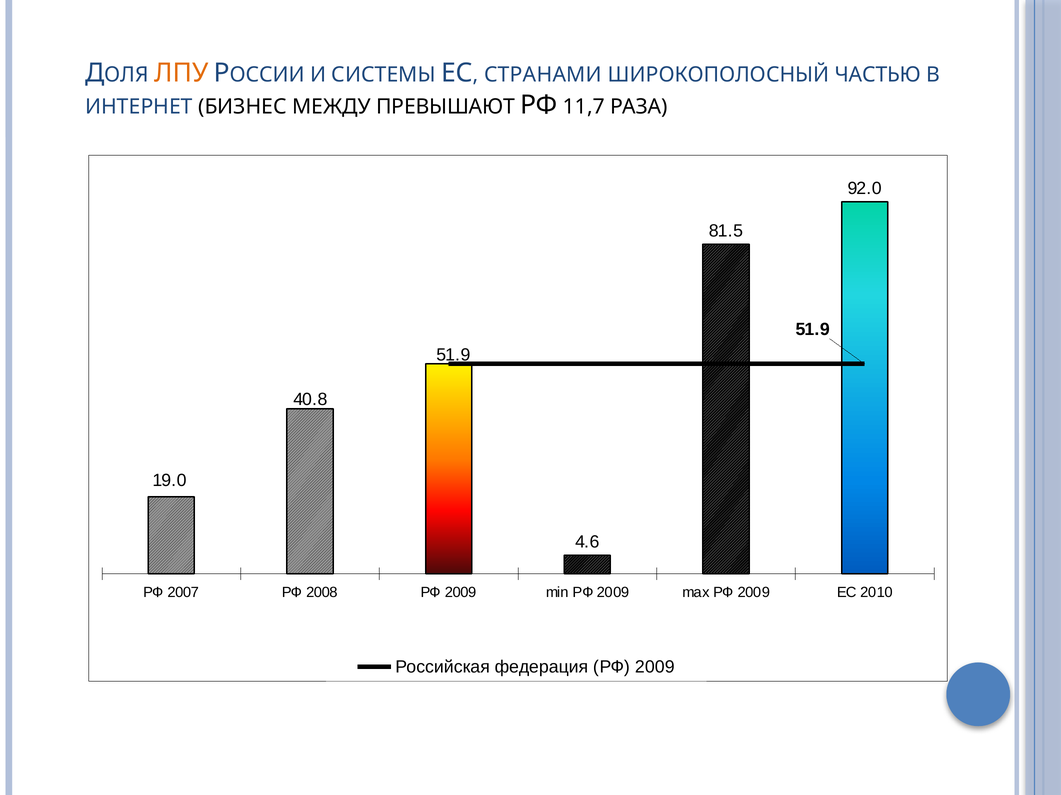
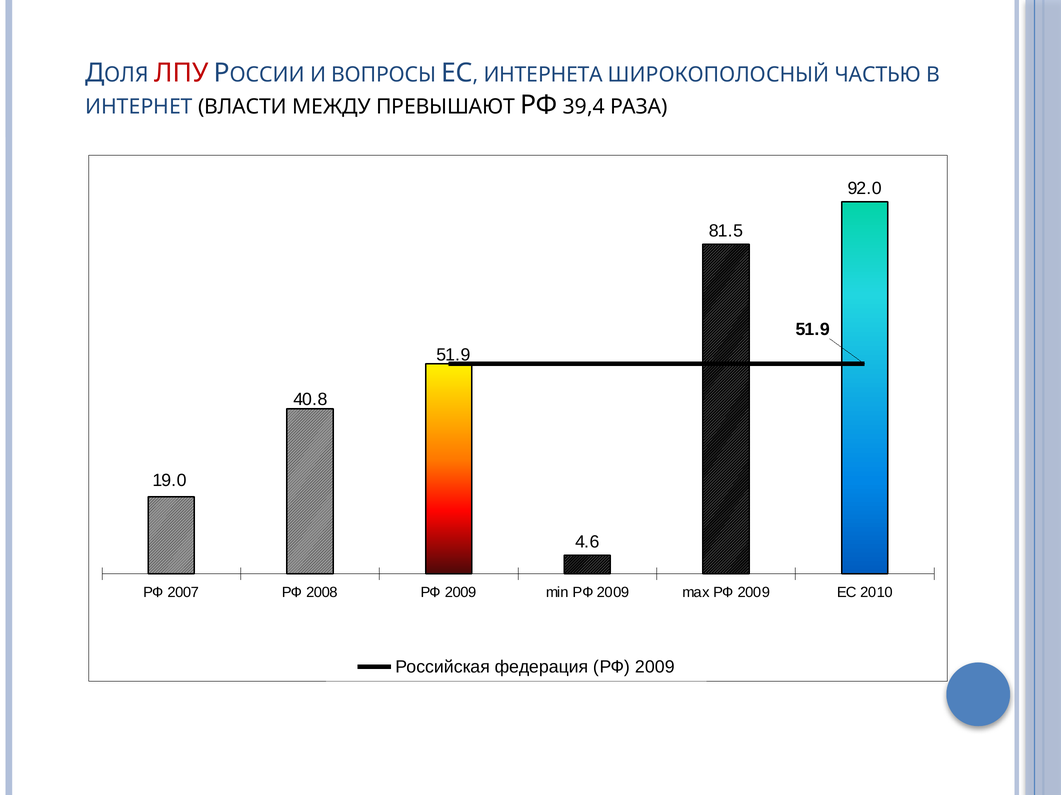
ЛПУ colour: orange -> red
СИСТЕМЫ: СИСТЕМЫ -> ВОПРОСЫ
СТРАНАМИ: СТРАНАМИ -> ИНТЕРНЕТА
БИЗНЕС: БИЗНЕС -> ВЛАСТИ
11,7: 11,7 -> 39,4
